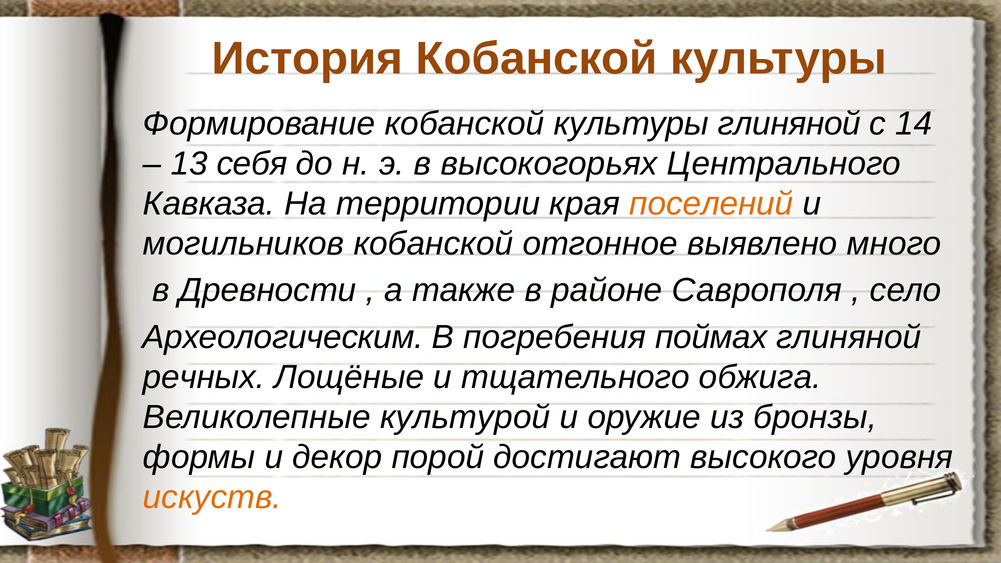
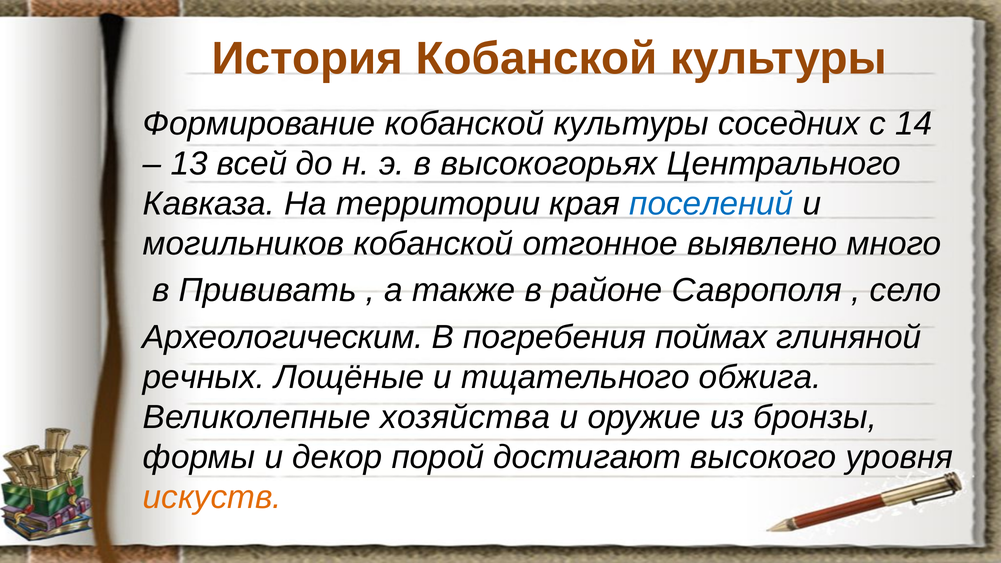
культуры глиняной: глиняной -> соседних
себя: себя -> всей
поселений colour: orange -> blue
Древности: Древности -> Прививать
культурой: культурой -> хозяйства
